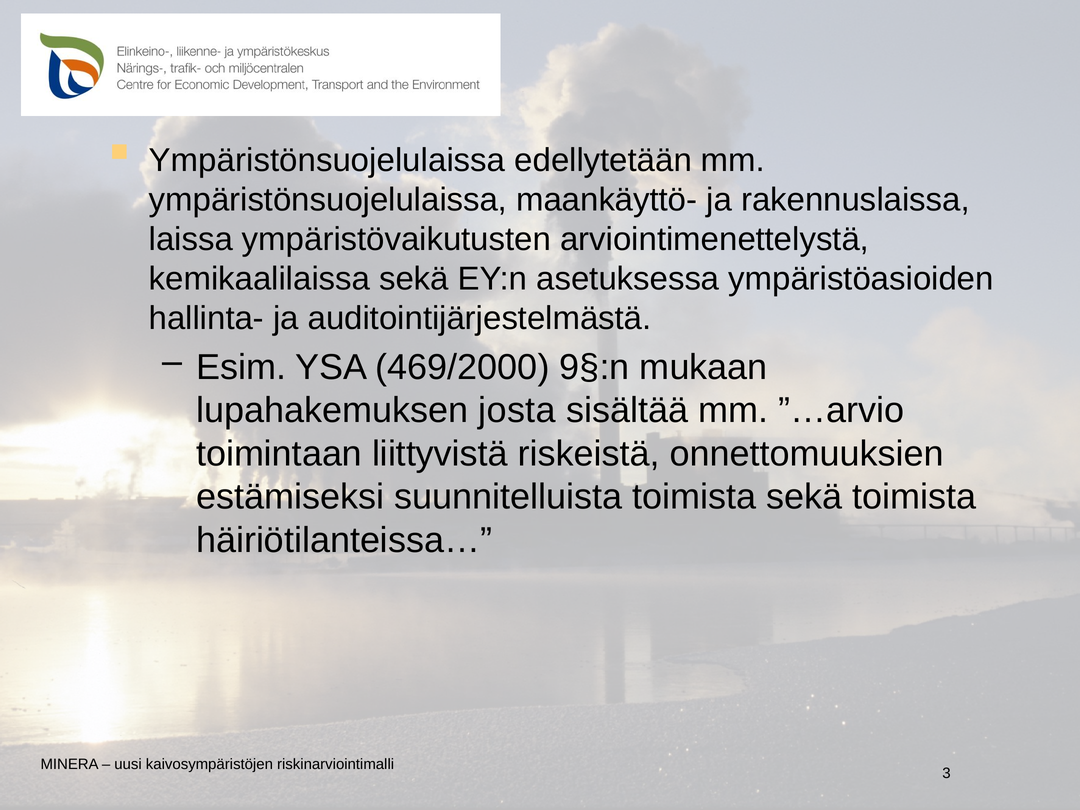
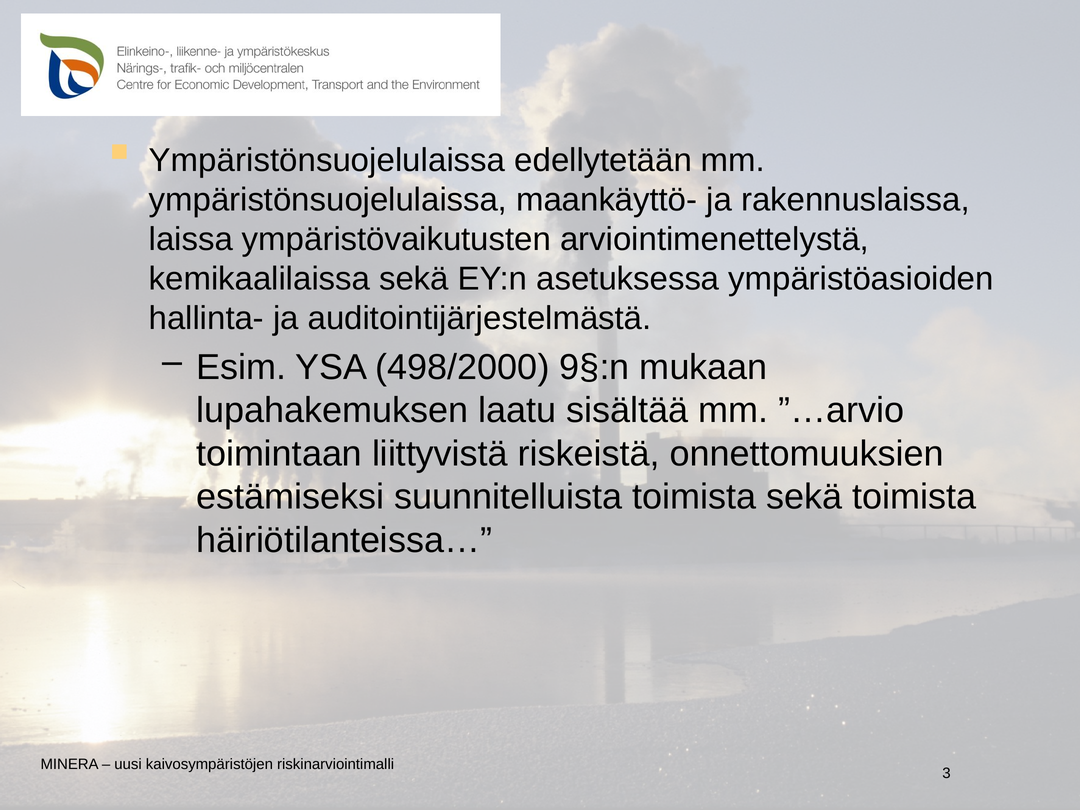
469/2000: 469/2000 -> 498/2000
josta: josta -> laatu
